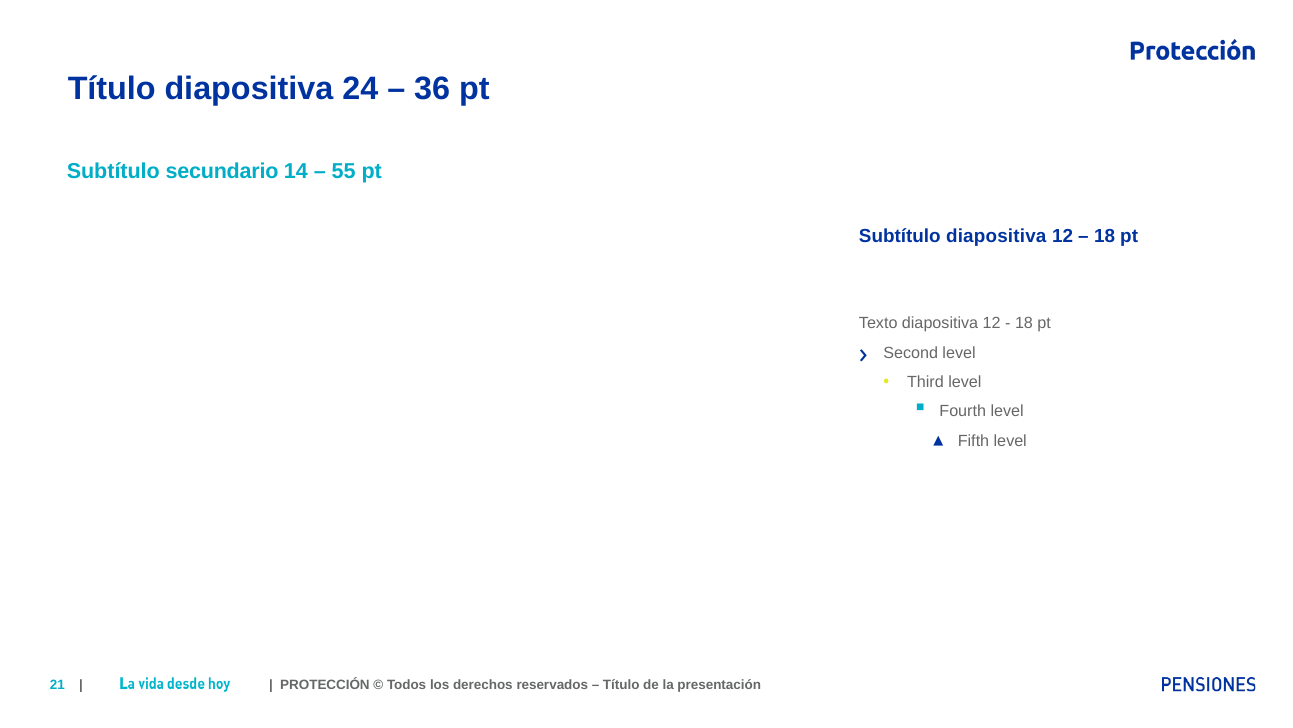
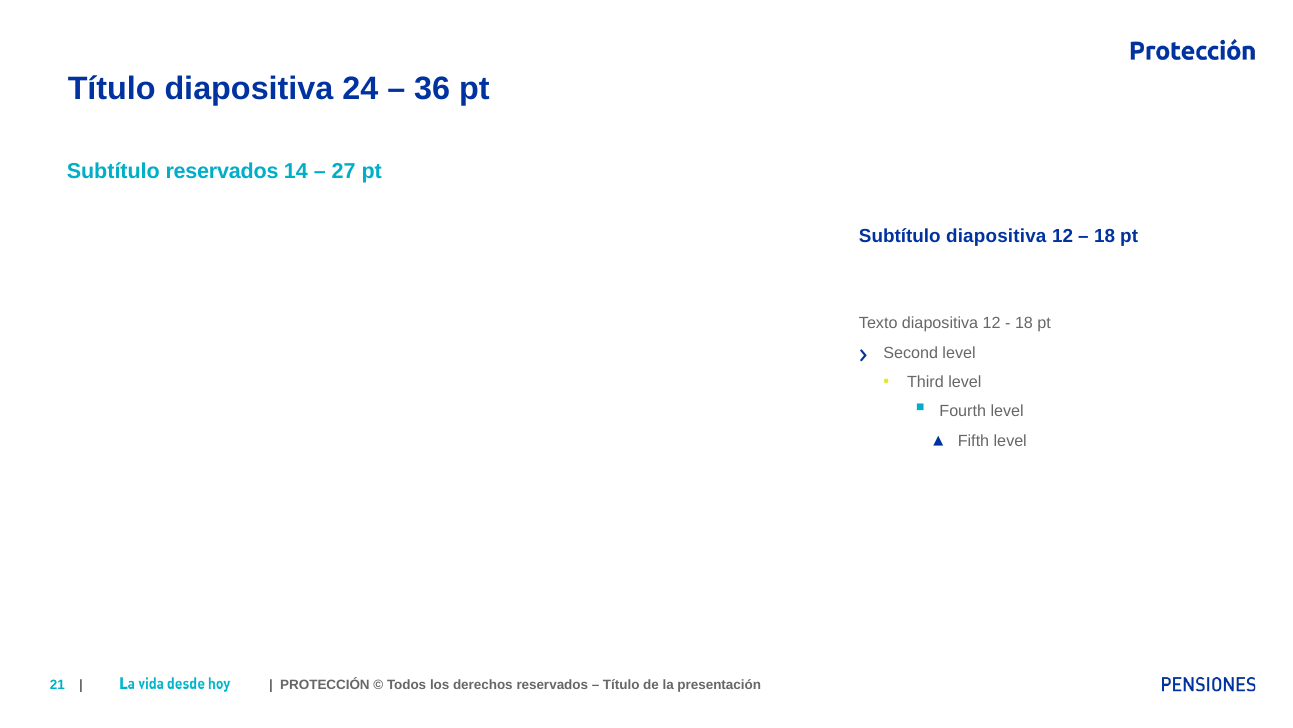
Subtítulo secundario: secundario -> reservados
55: 55 -> 27
